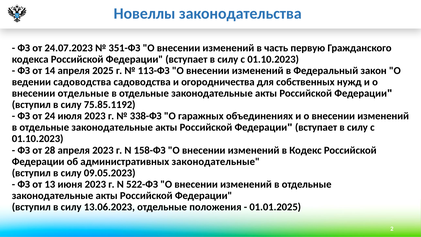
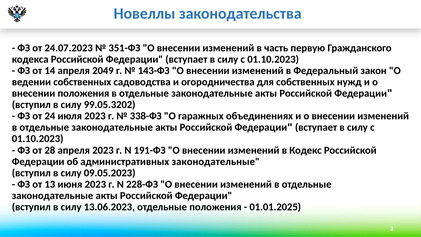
2025: 2025 -> 2049
113-ФЗ: 113-ФЗ -> 143-ФЗ
ведении садоводства: садоводства -> собственных
внесении отдельные: отдельные -> положения
75.85.1192: 75.85.1192 -> 99.05.3202
158-ФЗ: 158-ФЗ -> 191-ФЗ
522-ФЗ: 522-ФЗ -> 228-ФЗ
